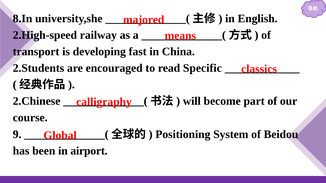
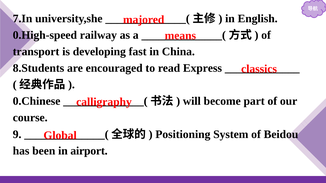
8.In: 8.In -> 7.In
2.High-speed: 2.High-speed -> 0.High-speed
2.Students: 2.Students -> 8.Students
Specific: Specific -> Express
2.Chinese: 2.Chinese -> 0.Chinese
